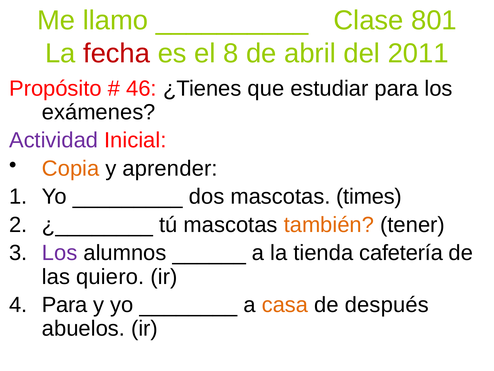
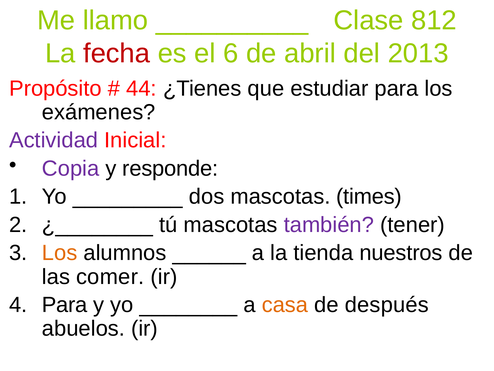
801: 801 -> 812
8: 8 -> 6
2011: 2011 -> 2013
46: 46 -> 44
Copia colour: orange -> purple
aprender: aprender -> responde
también colour: orange -> purple
Los at (60, 253) colour: purple -> orange
cafetería: cafetería -> nuestros
quiero: quiero -> comer
